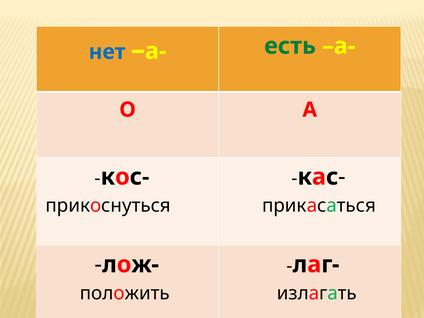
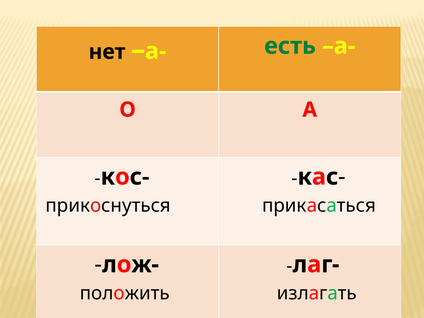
нет colour: blue -> black
